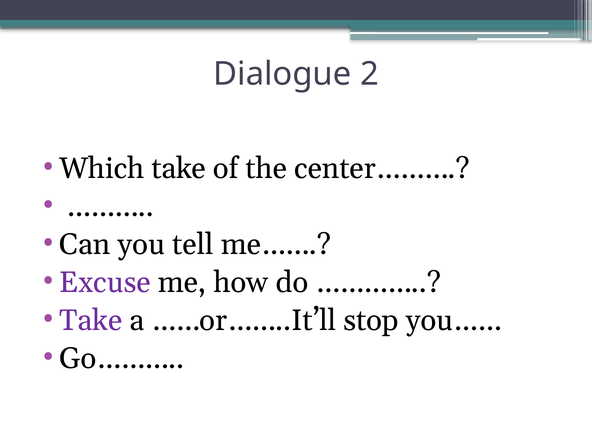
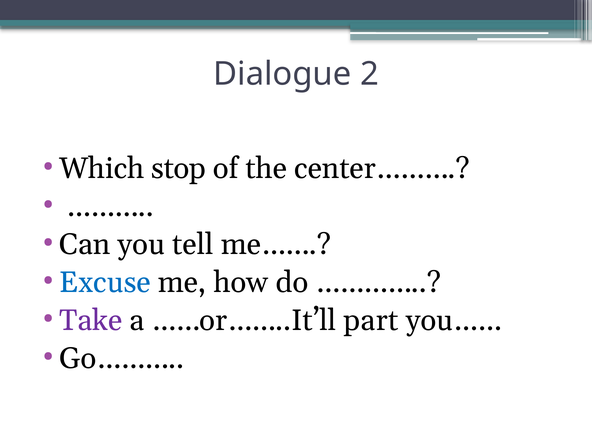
Which take: take -> stop
Excuse colour: purple -> blue
stop: stop -> part
